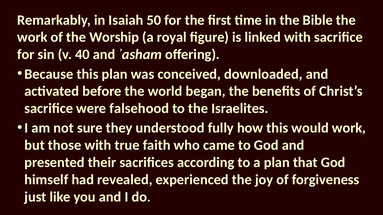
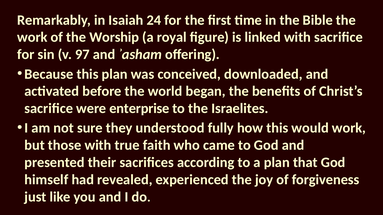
50: 50 -> 24
40: 40 -> 97
falsehood: falsehood -> enterprise
